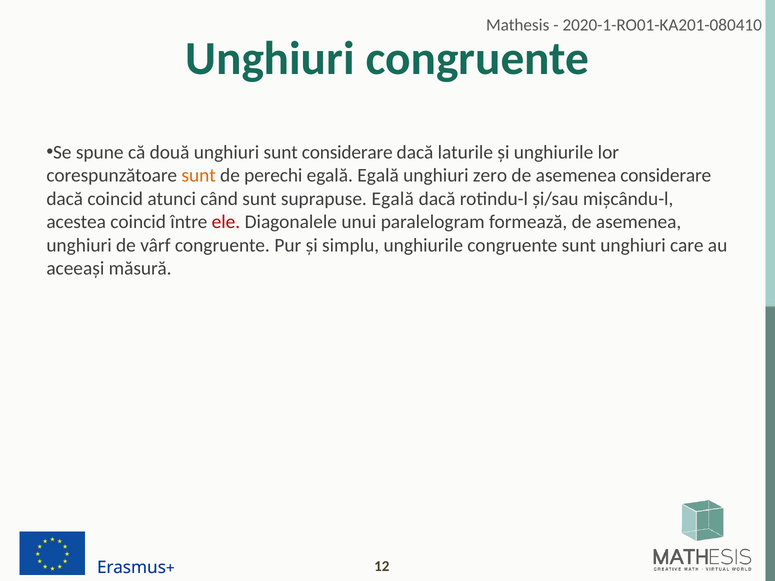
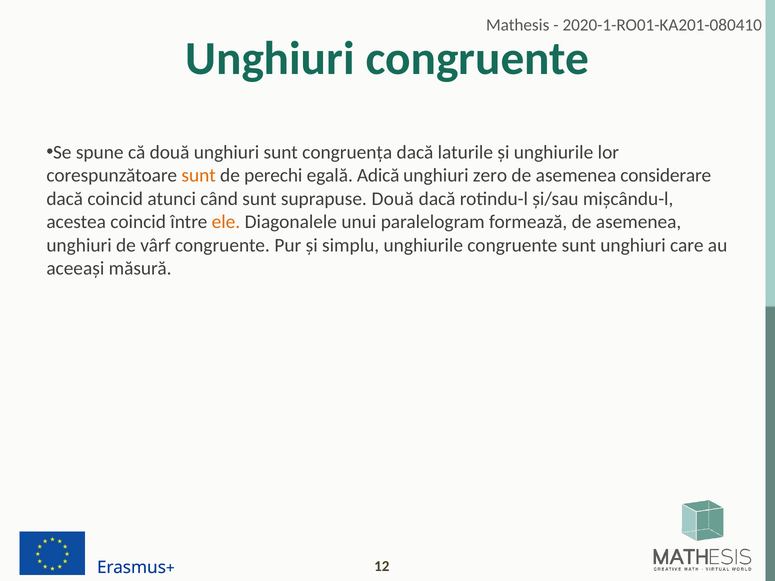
sunt considerare: considerare -> congruența
egală Egală: Egală -> Adică
suprapuse Egală: Egală -> Două
ele colour: red -> orange
